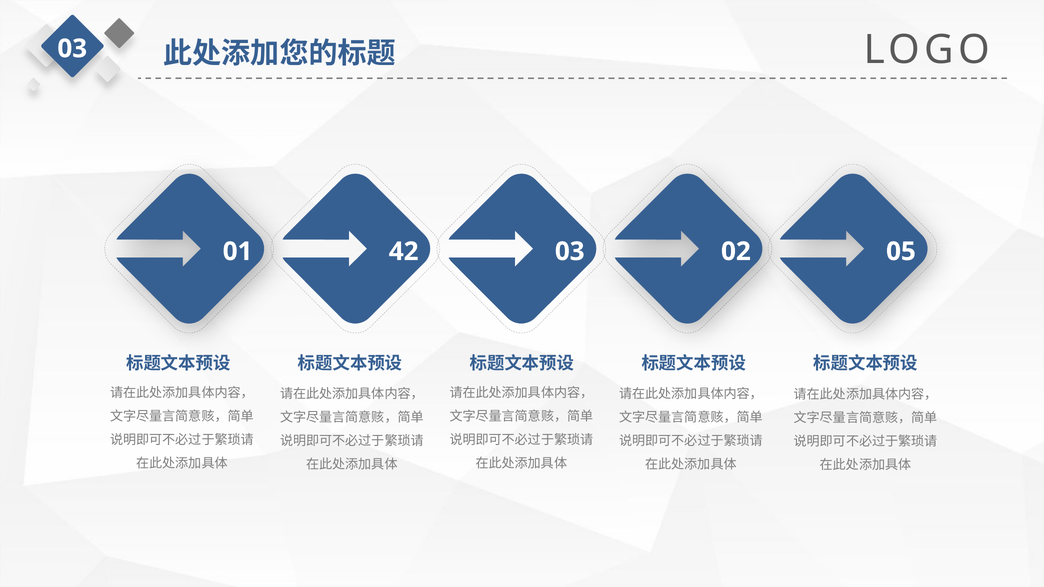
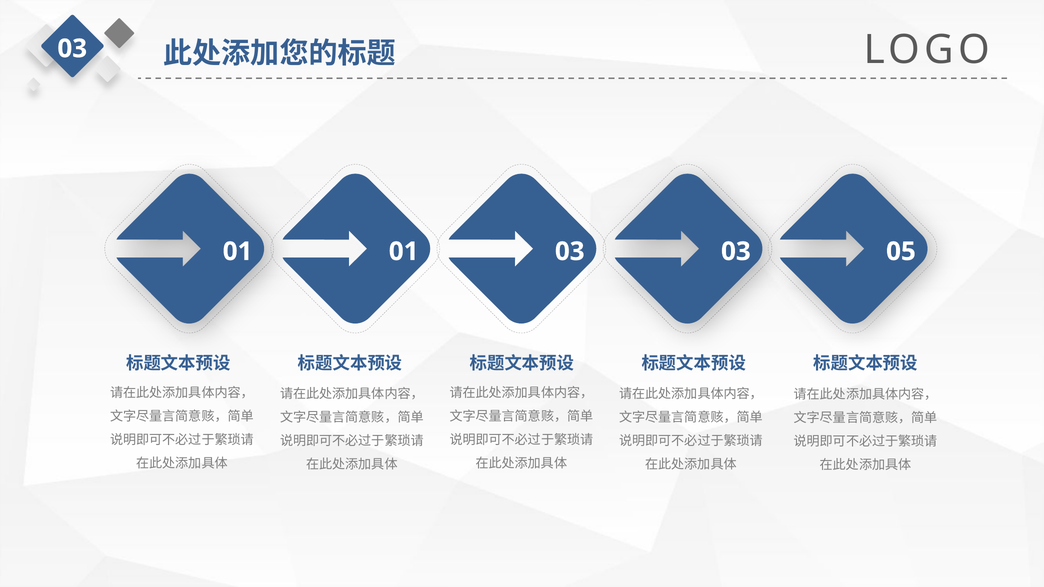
01 42: 42 -> 01
03 02: 02 -> 03
